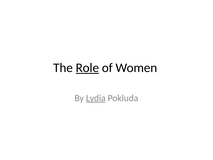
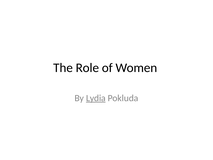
Role underline: present -> none
